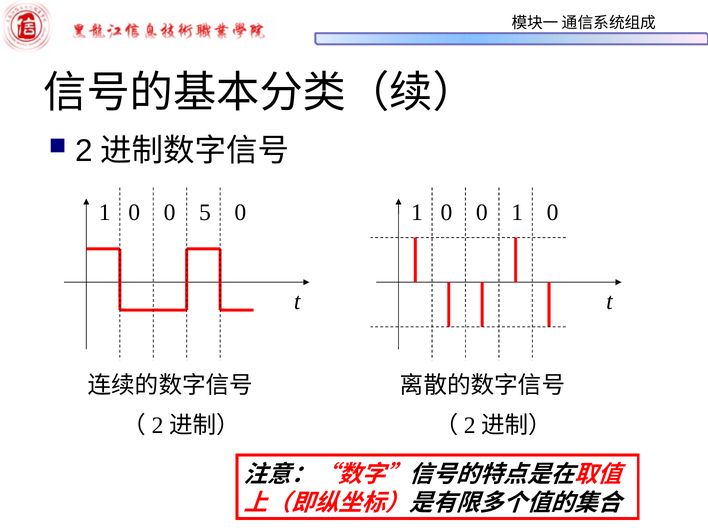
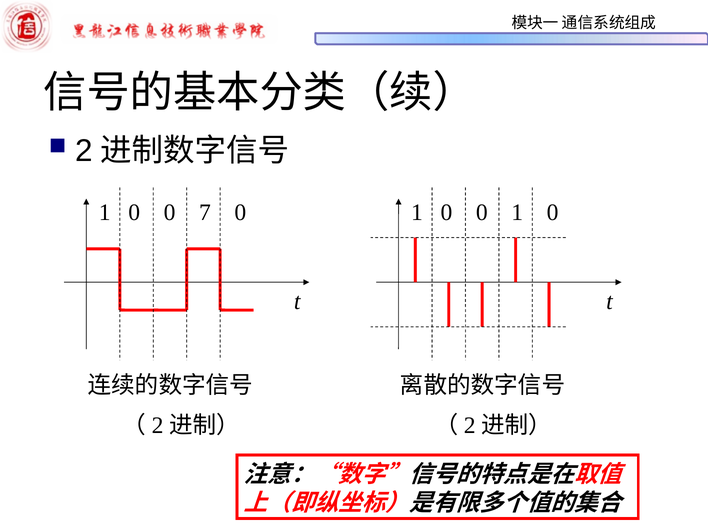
5: 5 -> 7
